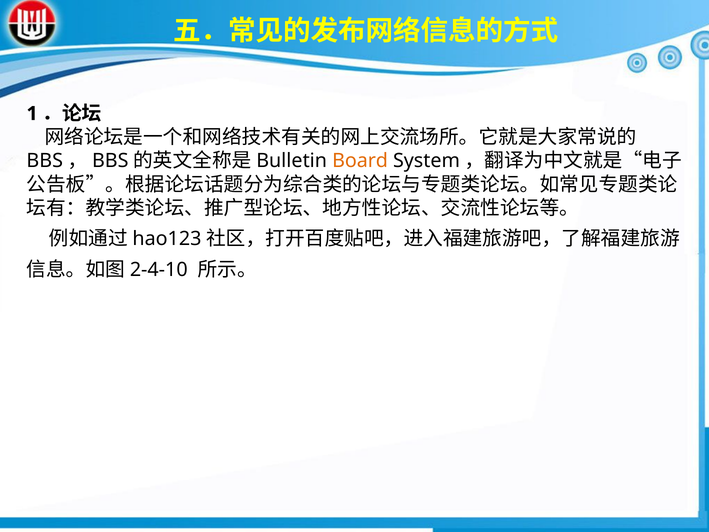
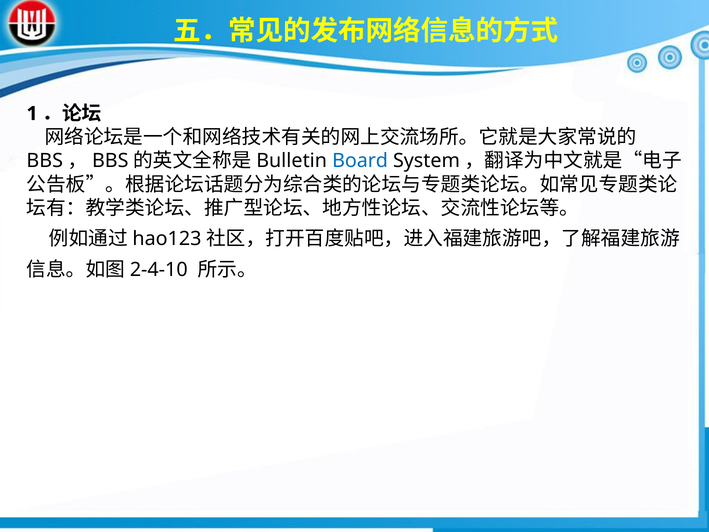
Board colour: orange -> blue
